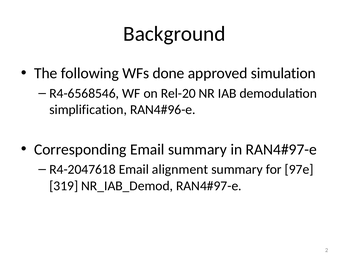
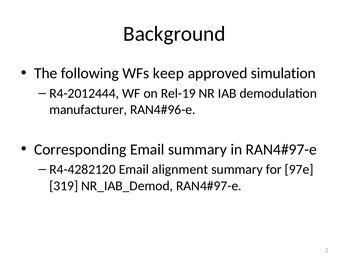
done: done -> keep
R4-6568546: R4-6568546 -> R4-2012444
Rel-20: Rel-20 -> Rel-19
simplification: simplification -> manufacturer
R4-2047618: R4-2047618 -> R4-4282120
